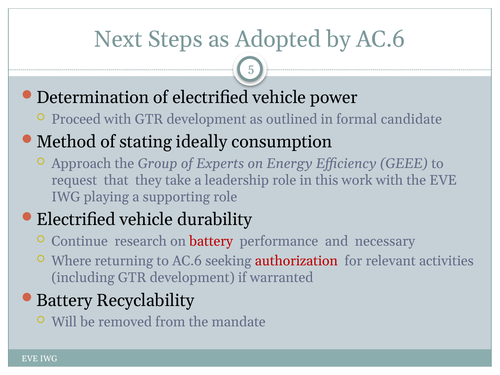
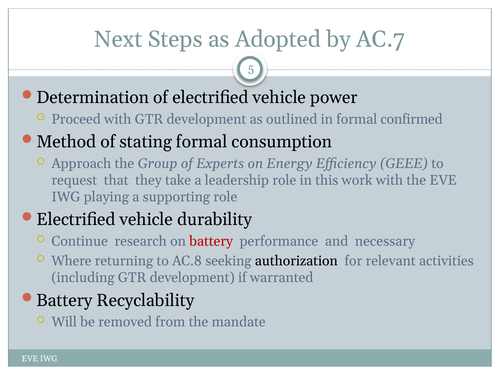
by AC.6: AC.6 -> AC.7
candidate: candidate -> confirmed
stating ideally: ideally -> formal
to AC.6: AC.6 -> AC.8
authorization colour: red -> black
